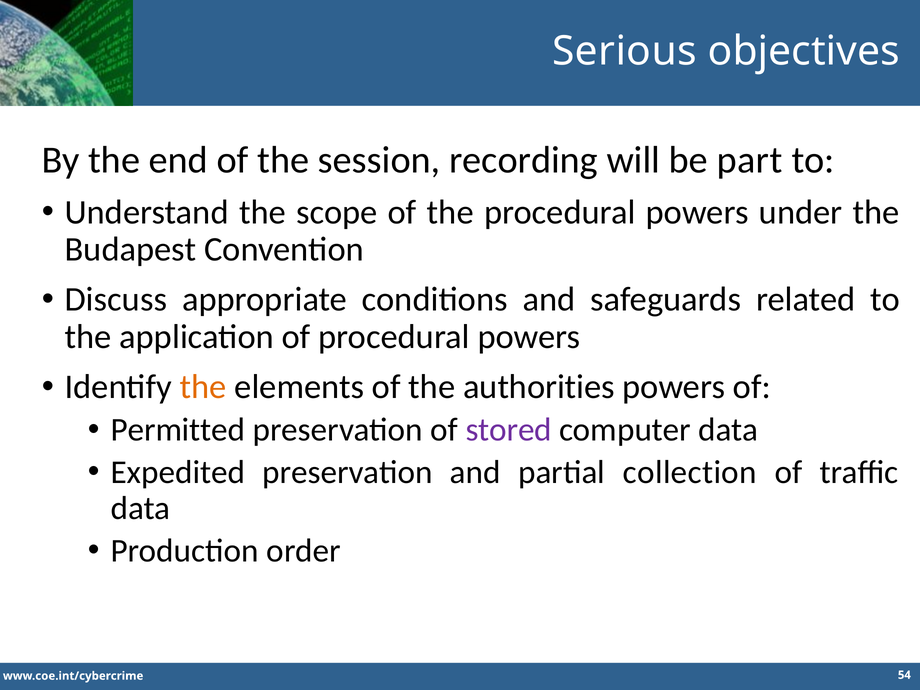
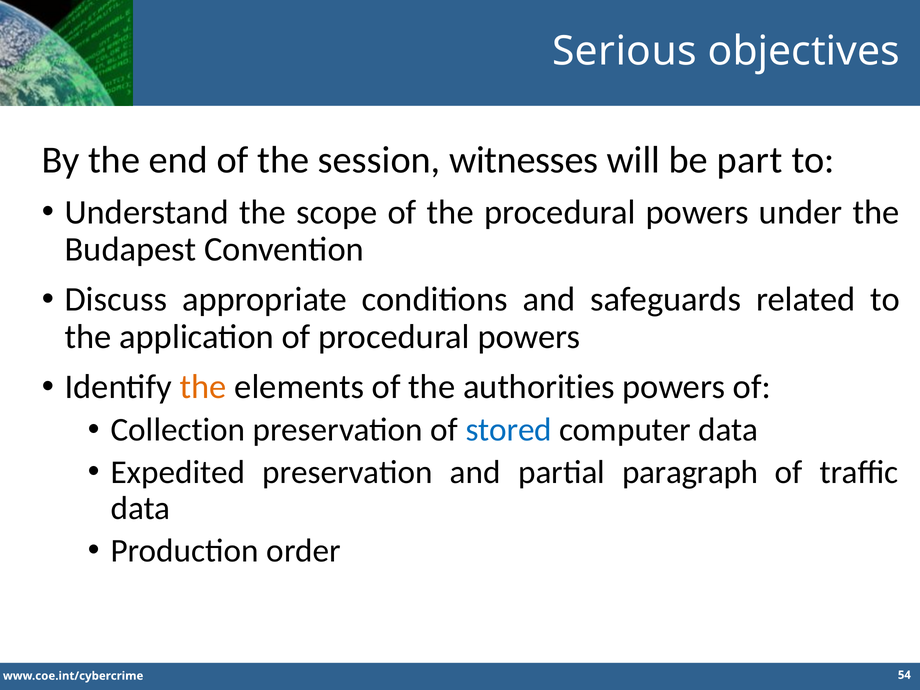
recording: recording -> witnesses
Permitted: Permitted -> Collection
stored colour: purple -> blue
collection: collection -> paragraph
